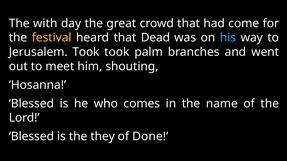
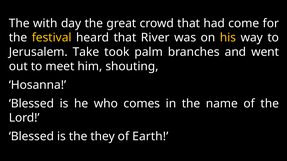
Dead: Dead -> River
his colour: light blue -> yellow
Jerusalem Took: Took -> Take
Done: Done -> Earth
